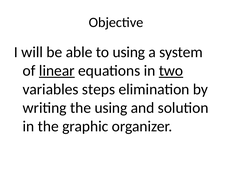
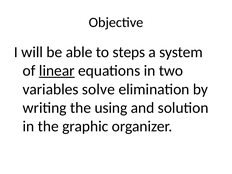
to using: using -> steps
two underline: present -> none
steps: steps -> solve
